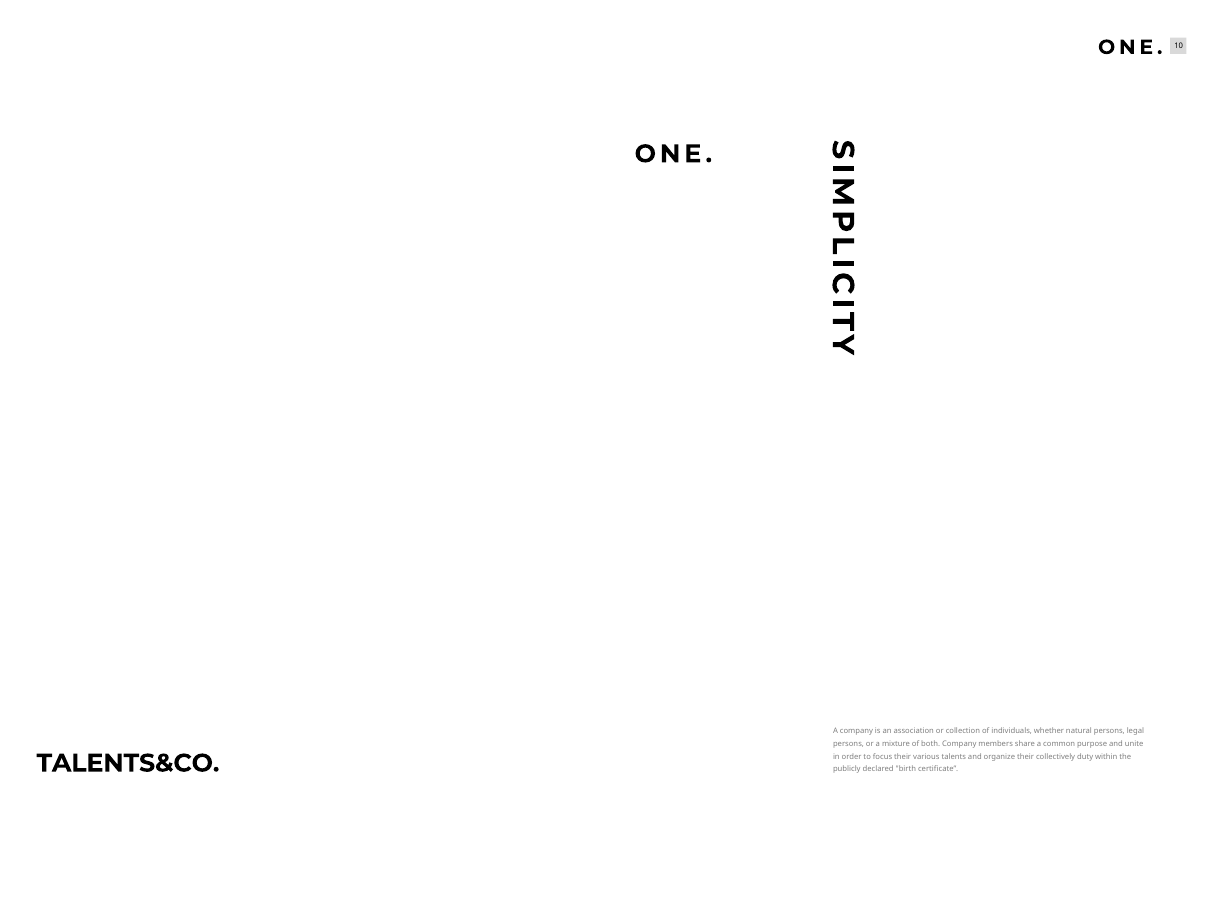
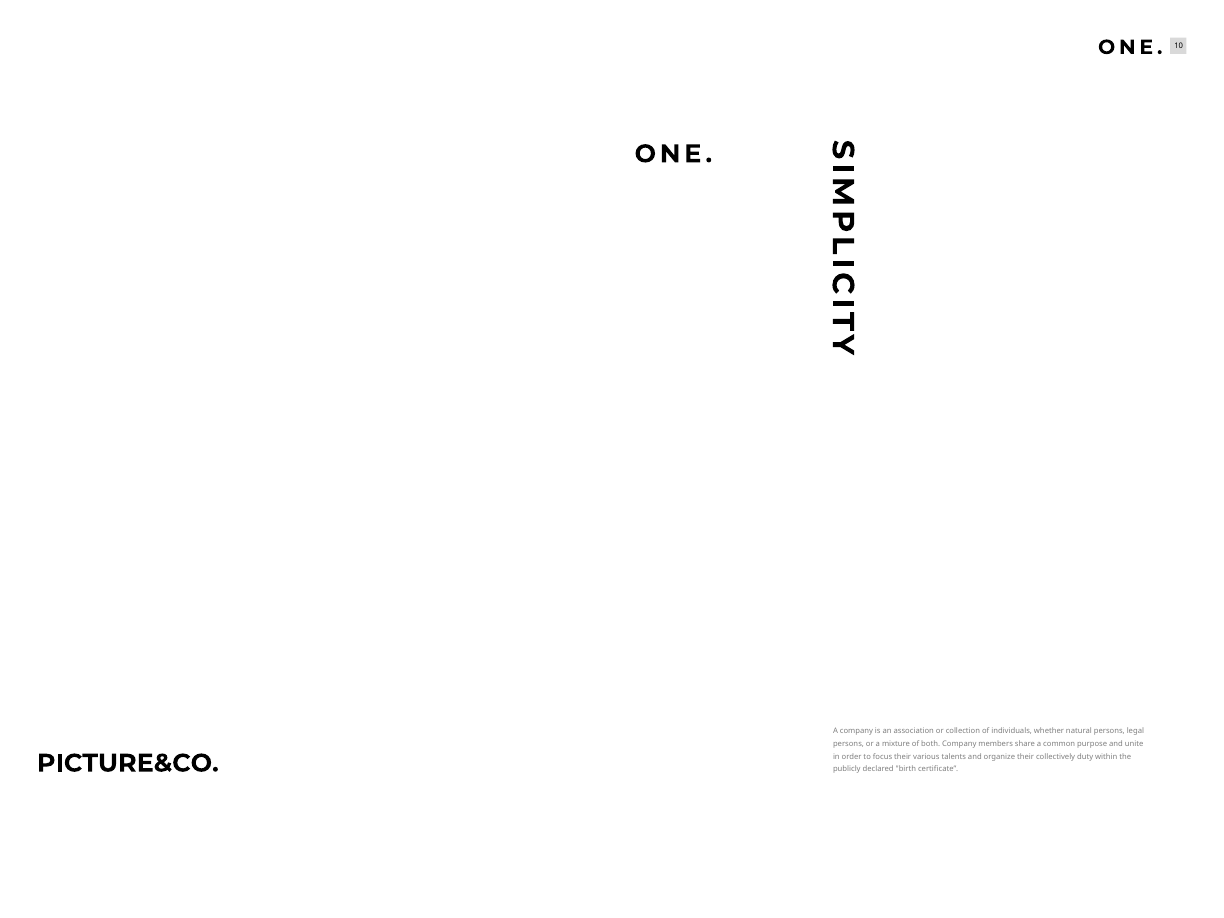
TALENTS&CO: TALENTS&CO -> PICTURE&CO
